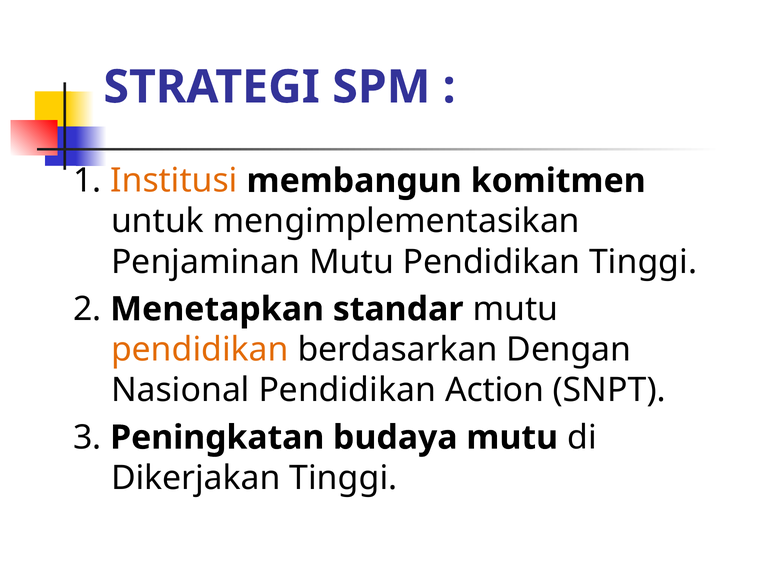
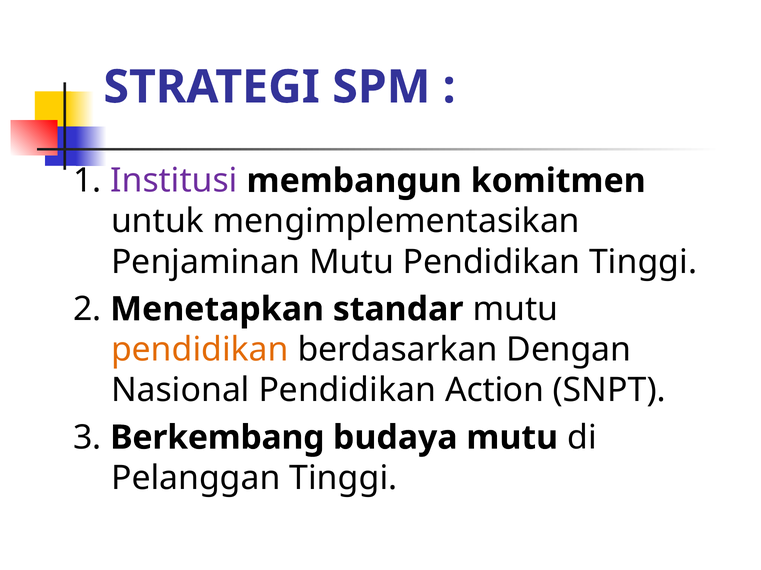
Institusi colour: orange -> purple
Peningkatan: Peningkatan -> Berkembang
Dikerjakan: Dikerjakan -> Pelanggan
